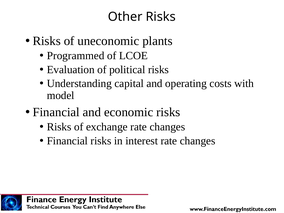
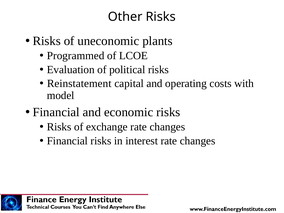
Understanding: Understanding -> Reinstatement
